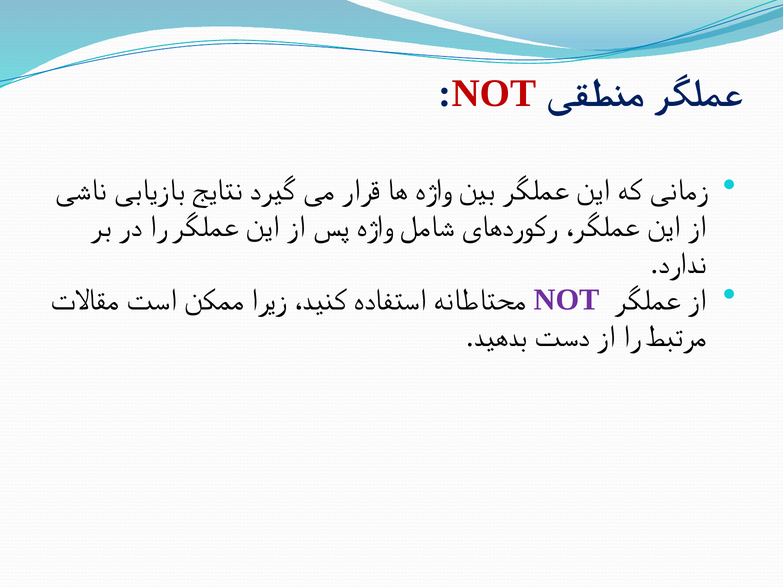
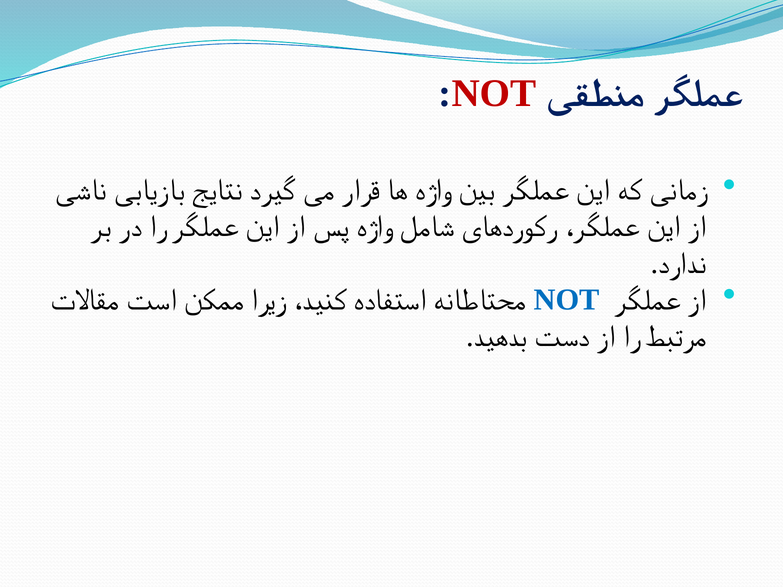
NOT at (567, 300) colour: purple -> blue
